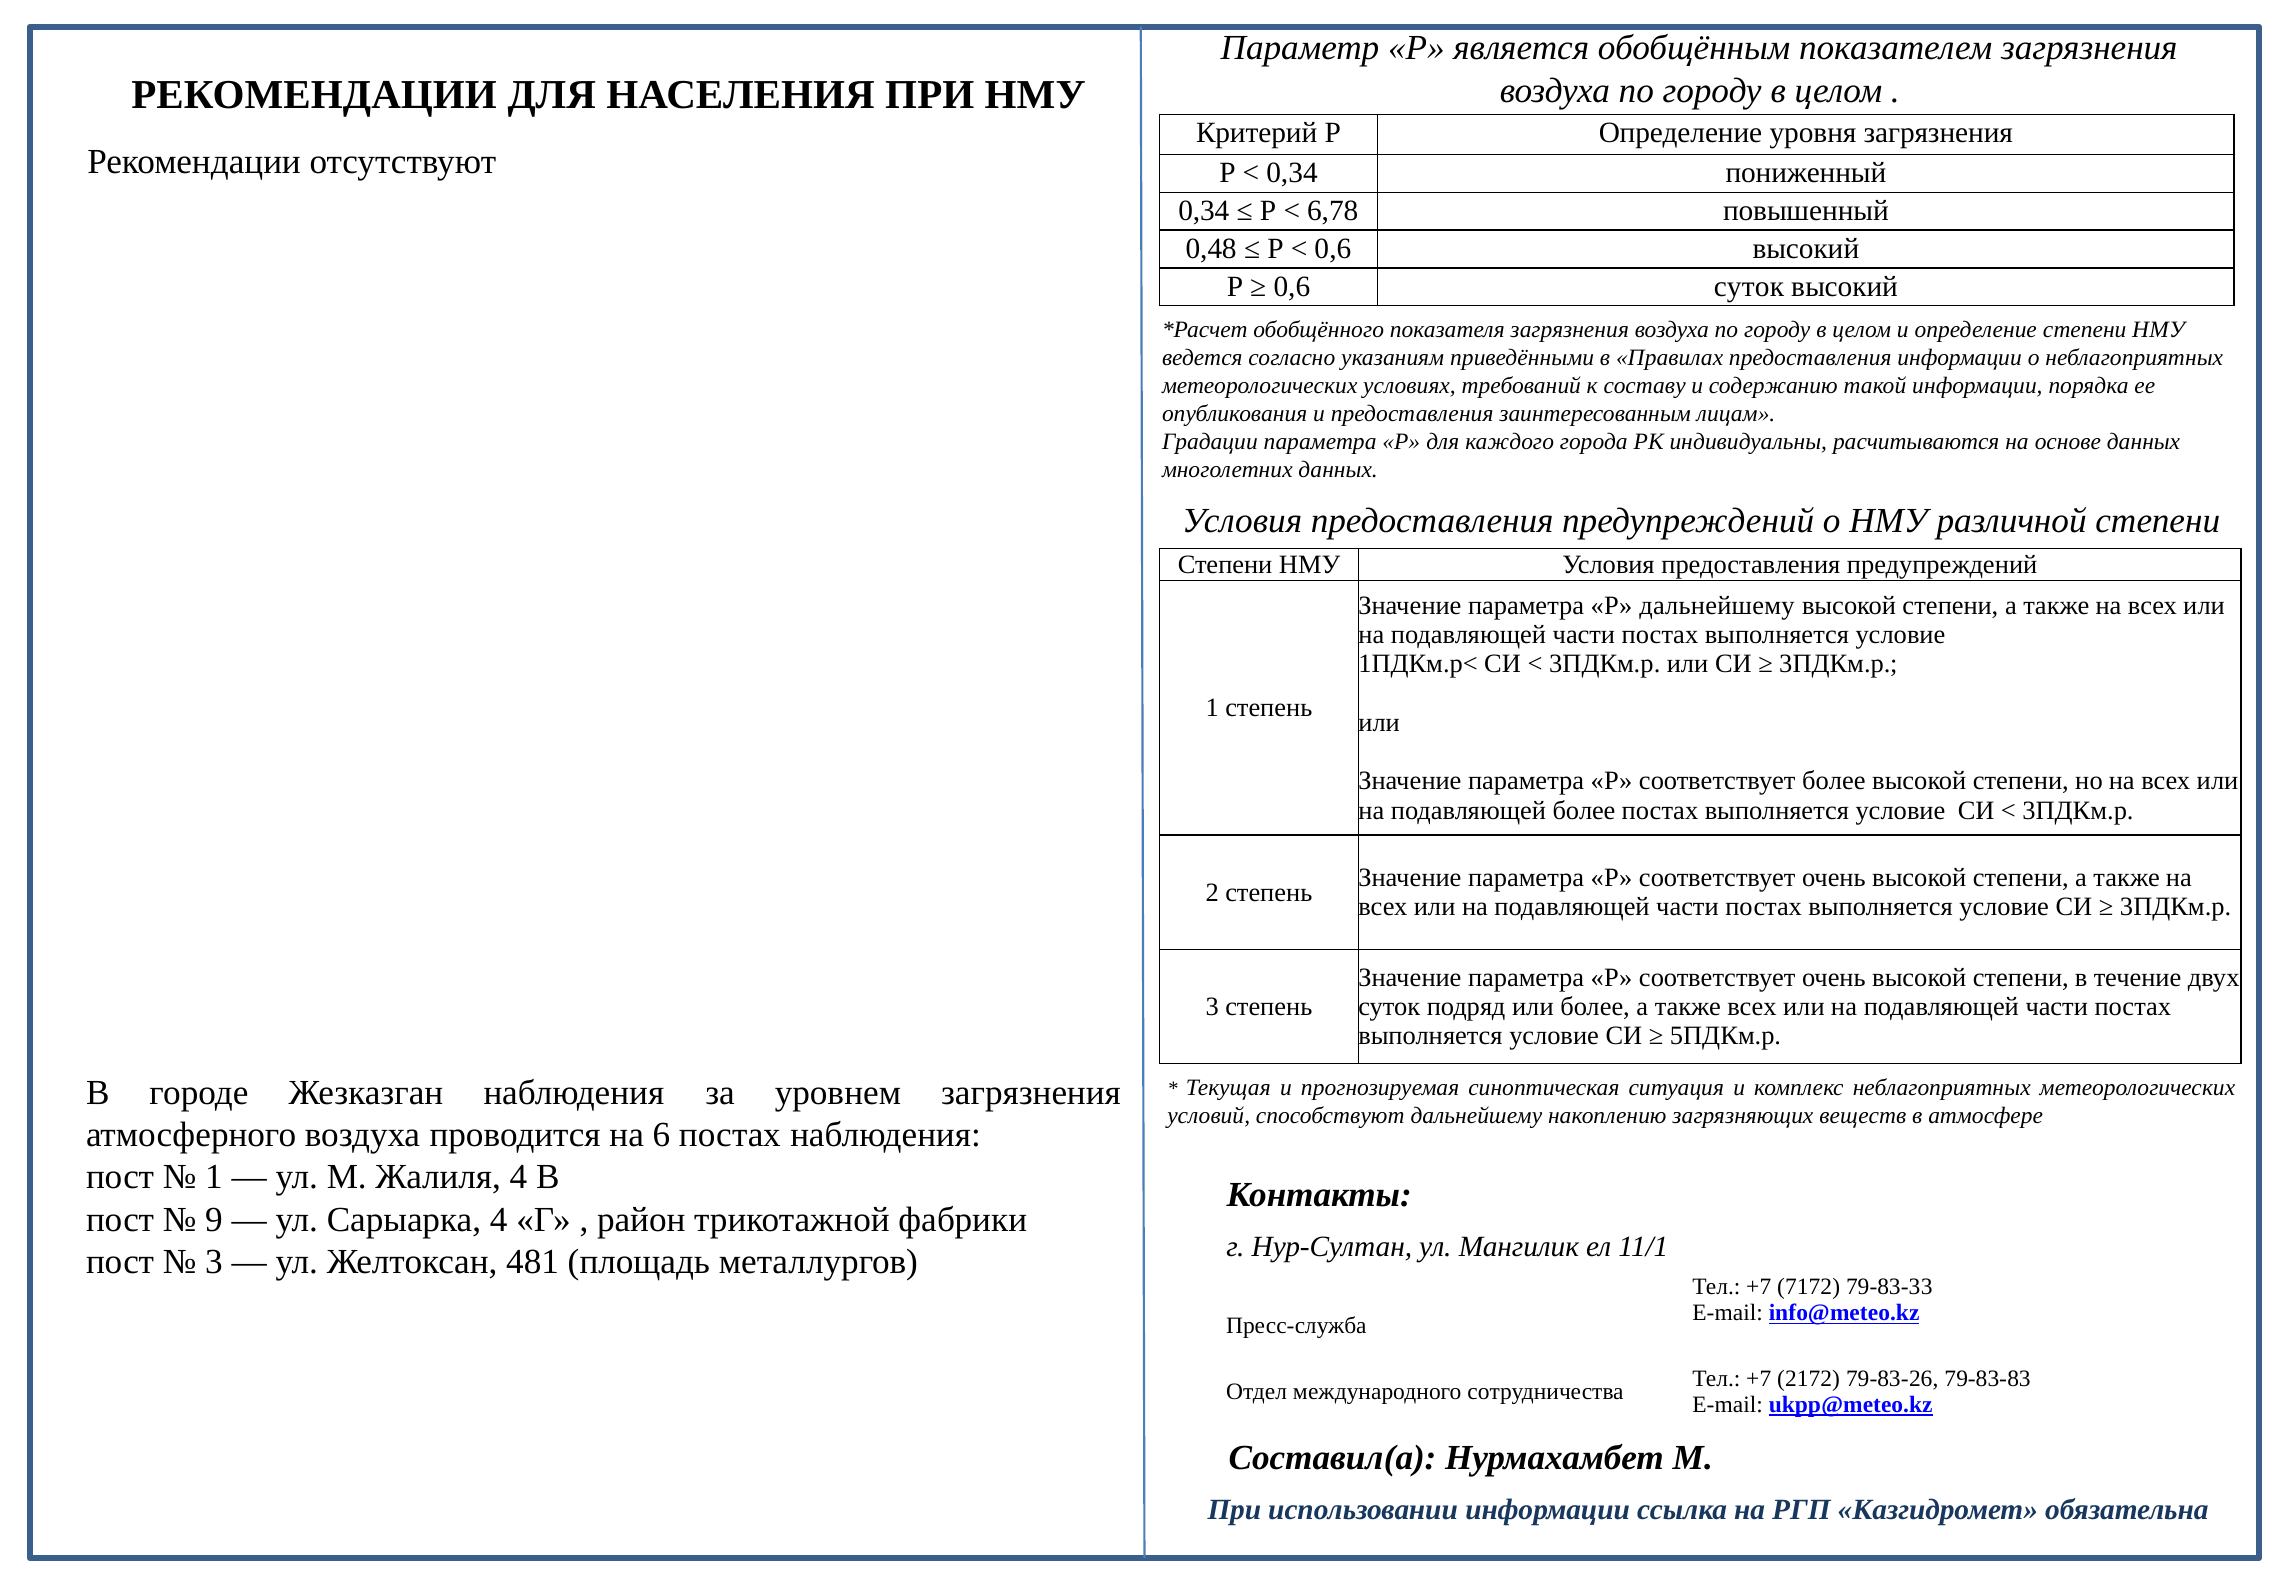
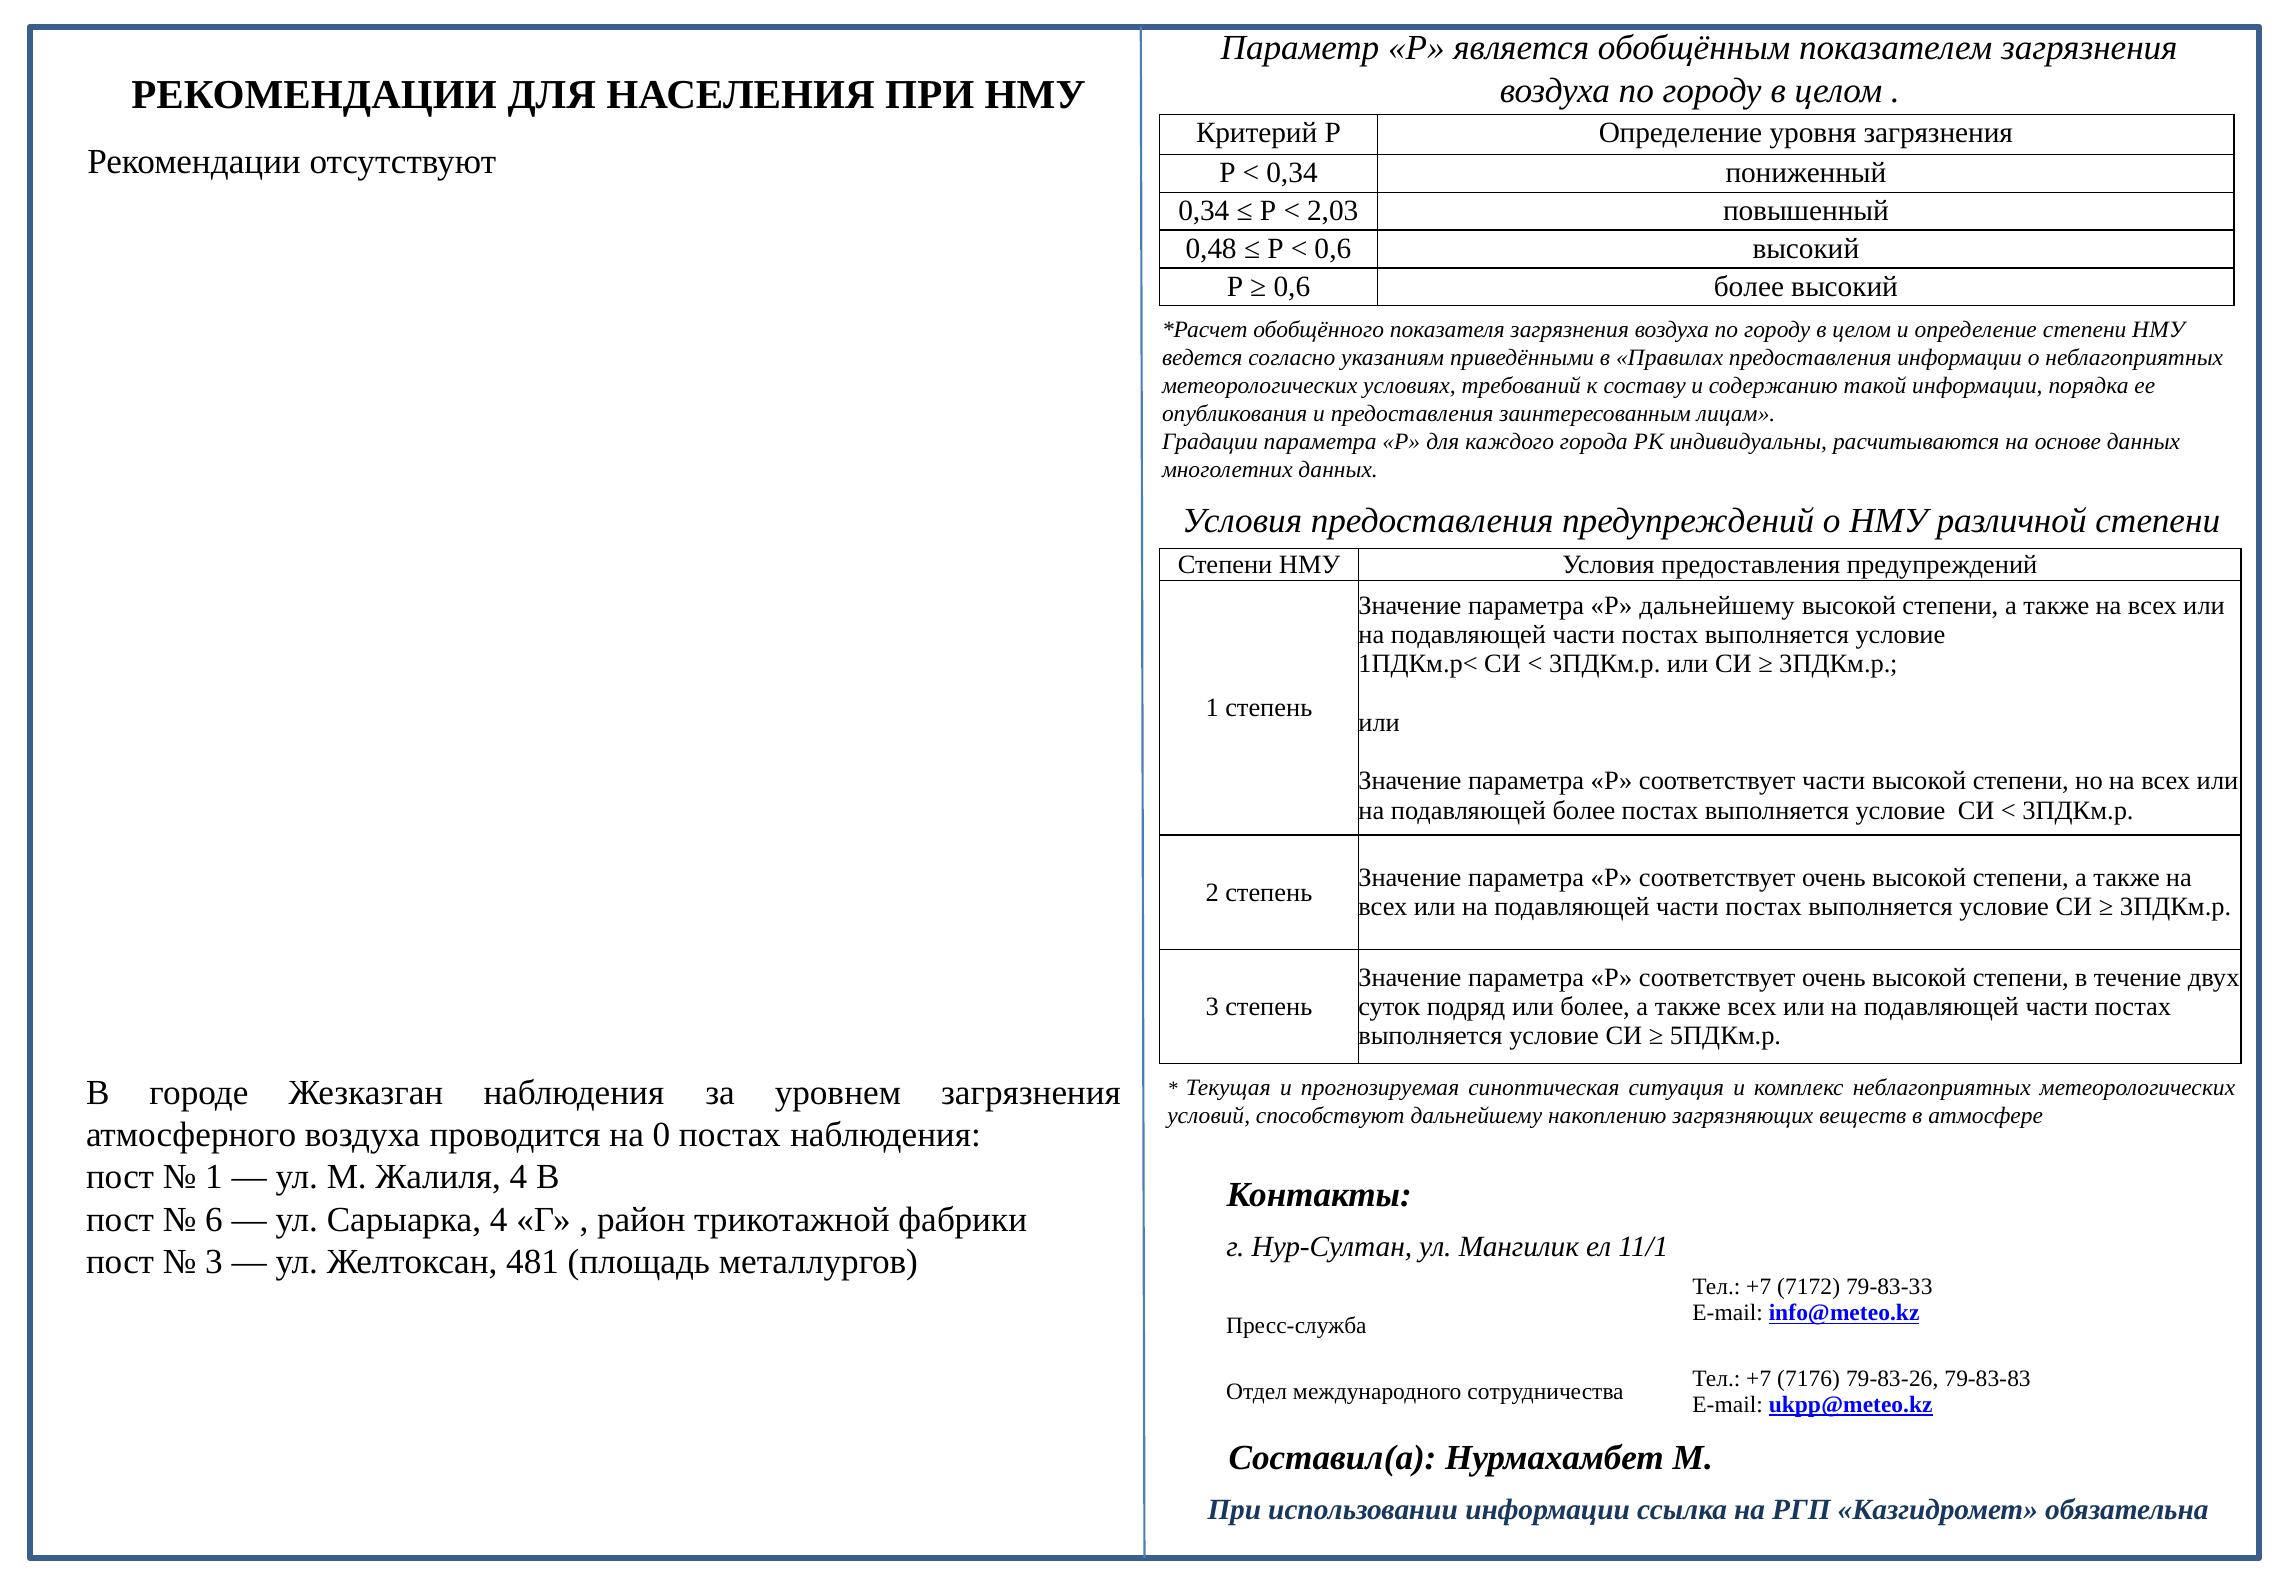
6,78: 6,78 -> 2,03
0,6 суток: суток -> более
соответствует более: более -> части
6: 6 -> 0
9: 9 -> 6
2172: 2172 -> 7176
